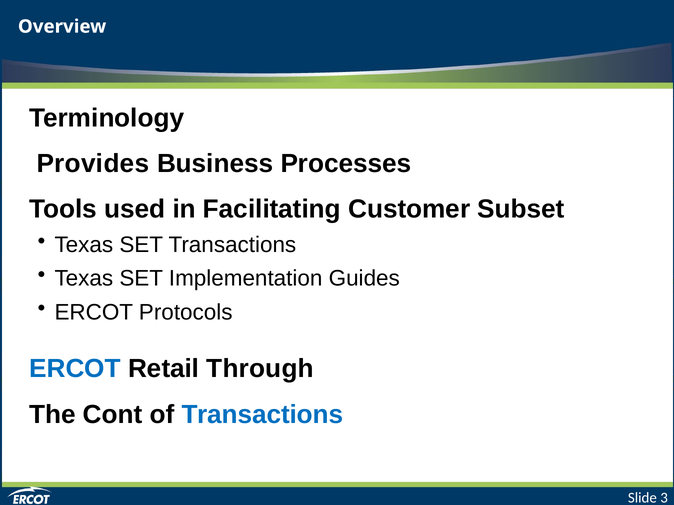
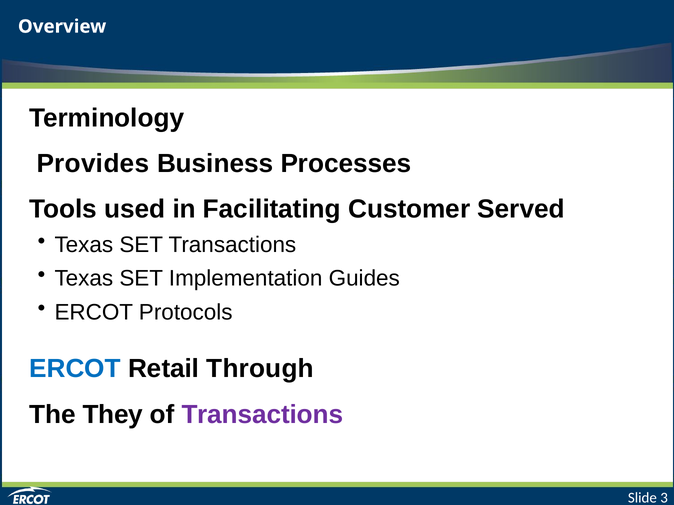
Subset: Subset -> Served
Cont: Cont -> They
Transactions at (262, 415) colour: blue -> purple
